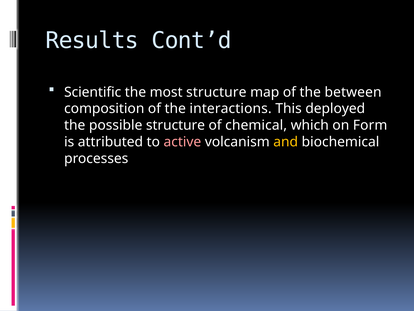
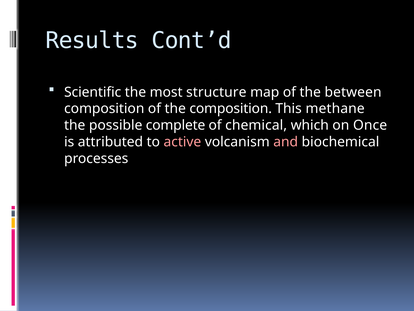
the interactions: interactions -> composition
deployed: deployed -> methane
possible structure: structure -> complete
Form: Form -> Once
and colour: yellow -> pink
